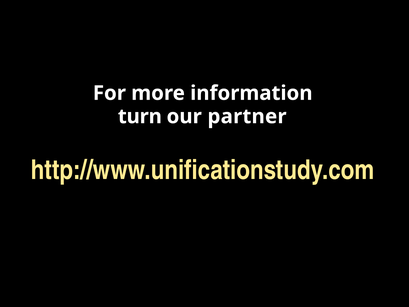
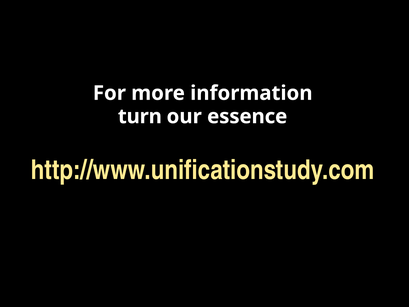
partner: partner -> essence
